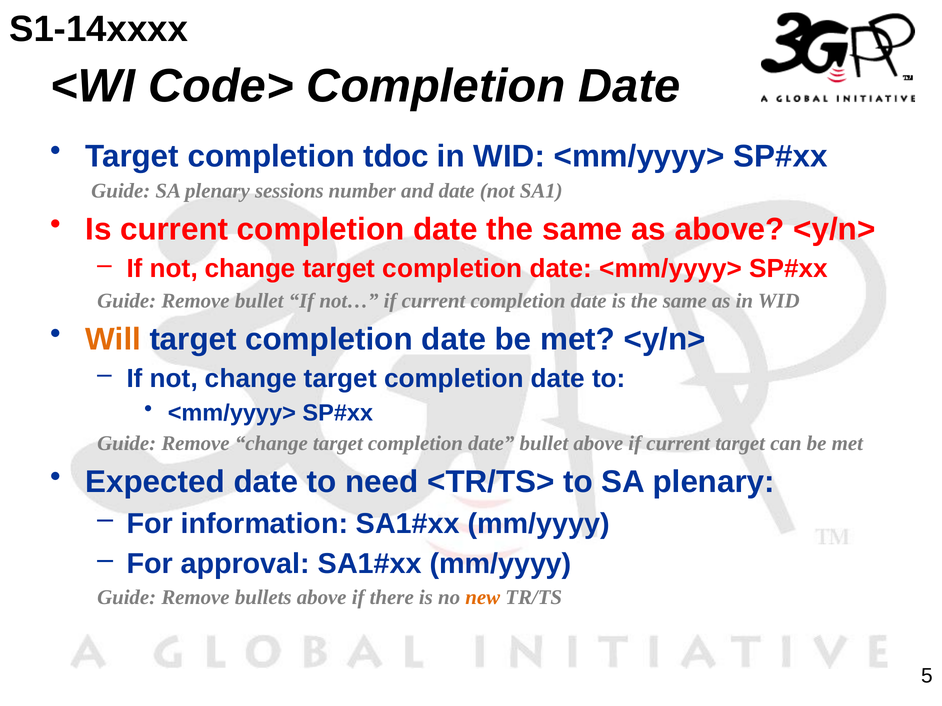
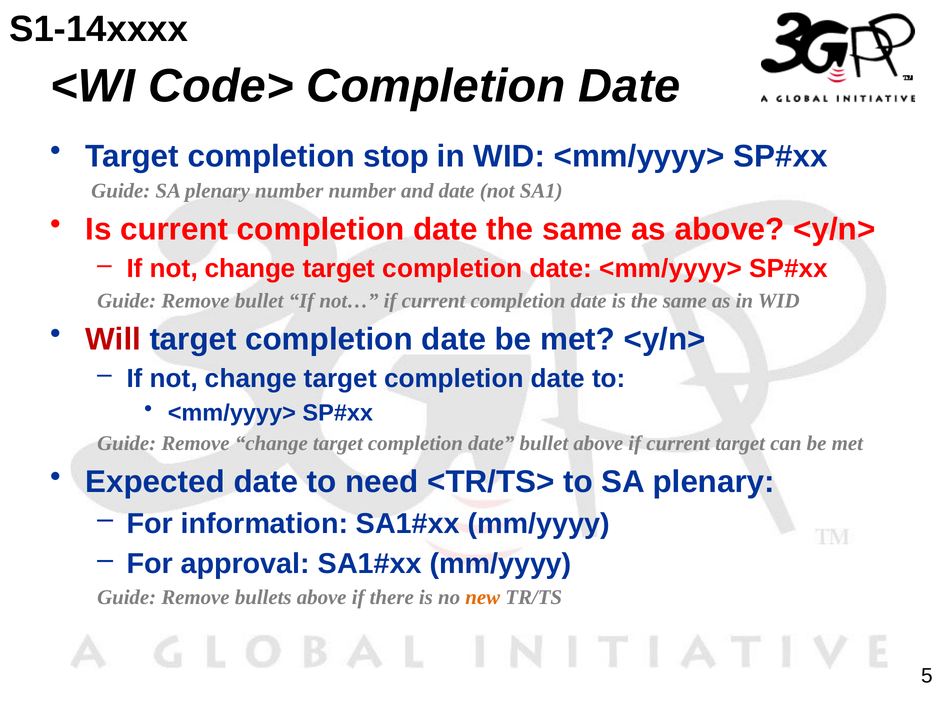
tdoc: tdoc -> stop
plenary sessions: sessions -> number
Will colour: orange -> red
